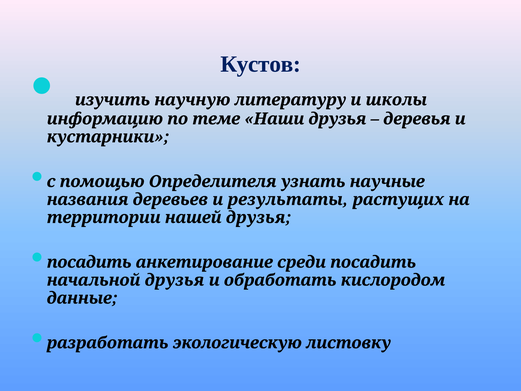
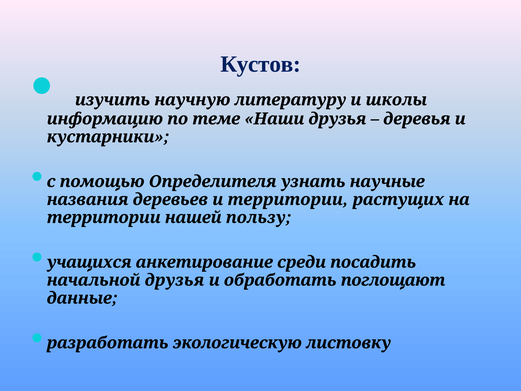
и результаты: результаты -> территории
нашей друзья: друзья -> пользу
посадить at (89, 262): посадить -> учащихся
кислородом: кислородом -> поглощают
